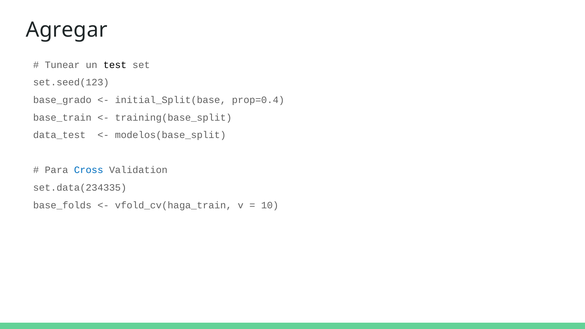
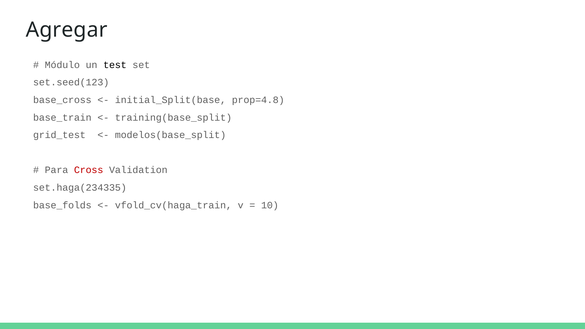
Tunear: Tunear -> Módulo
base_grado: base_grado -> base_cross
prop=0.4: prop=0.4 -> prop=4.8
data_test: data_test -> grid_test
Cross colour: blue -> red
set.data(234335: set.data(234335 -> set.haga(234335
